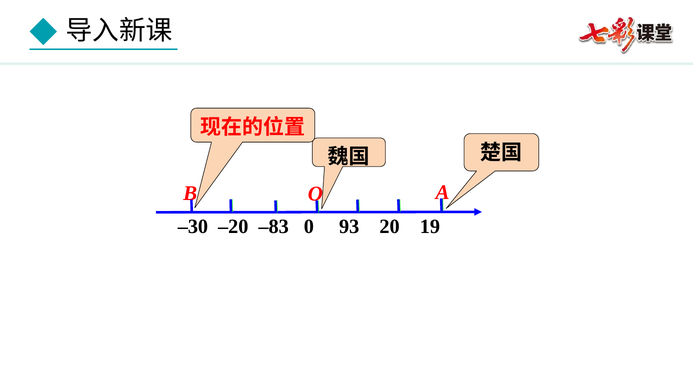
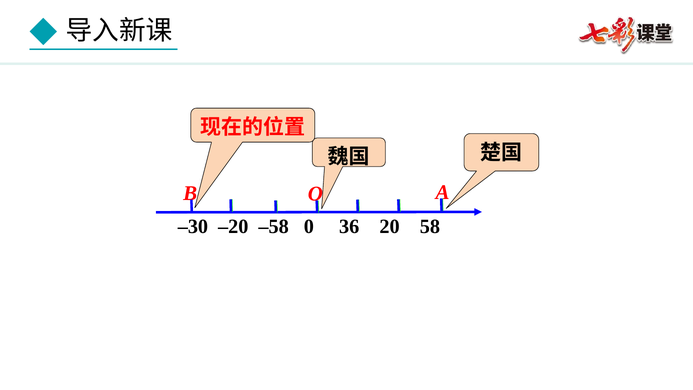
–83: –83 -> –58
93: 93 -> 36
19: 19 -> 58
